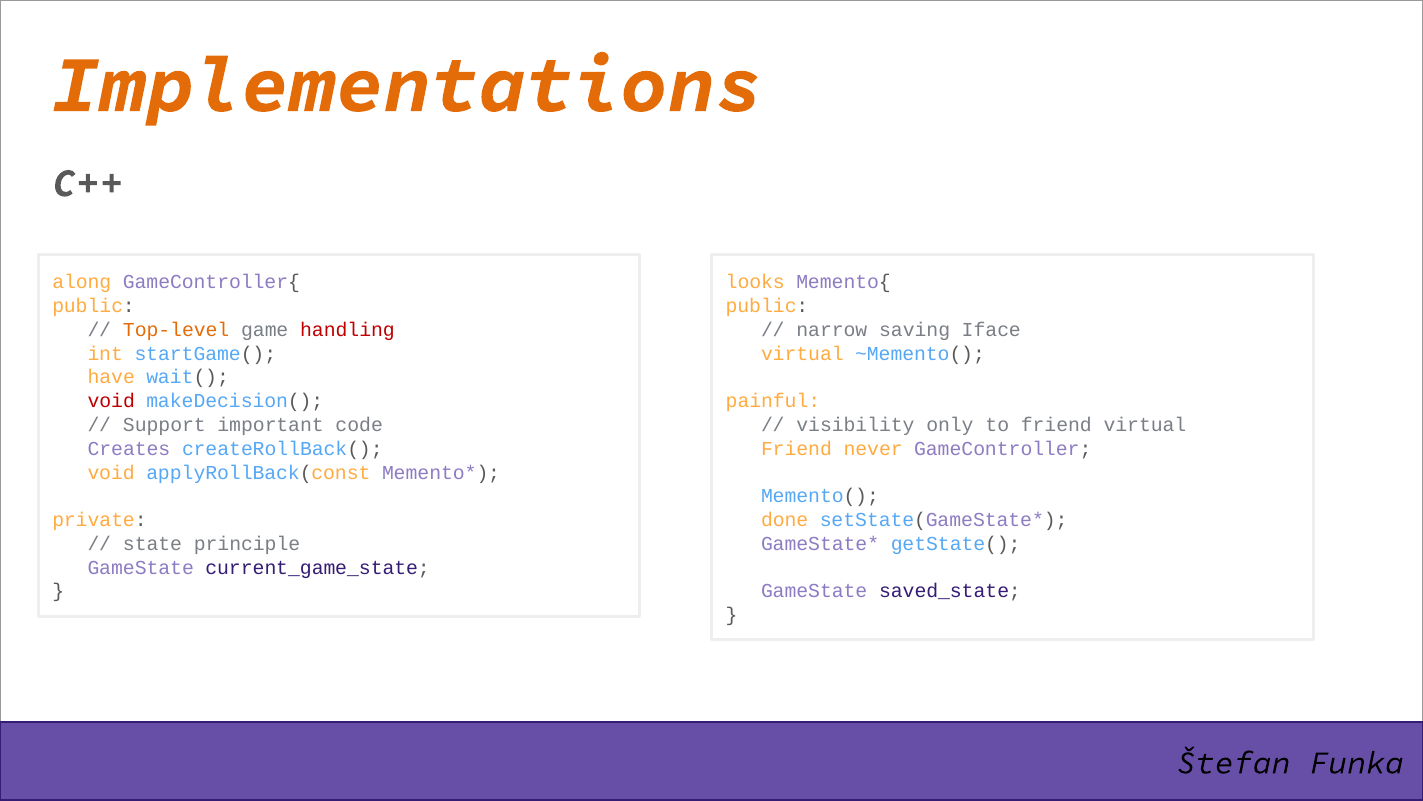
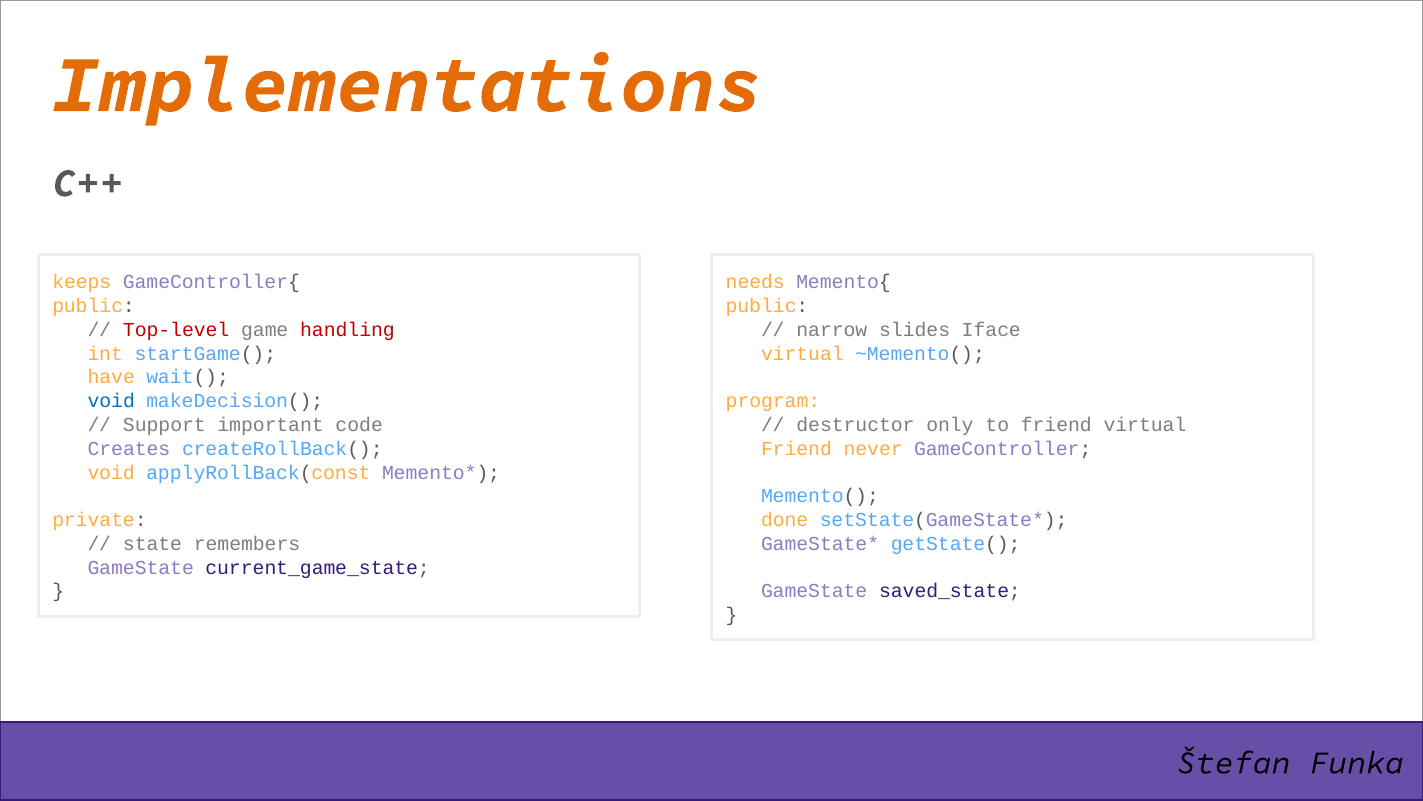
along: along -> keeps
looks: looks -> needs
Top-level colour: orange -> red
saving: saving -> slides
void at (111, 401) colour: red -> blue
painful: painful -> program
visibility: visibility -> destructor
principle: principle -> remembers
